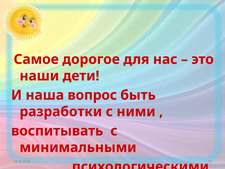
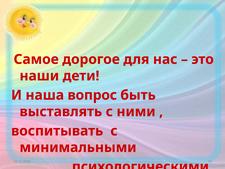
разработки: разработки -> выставлять
